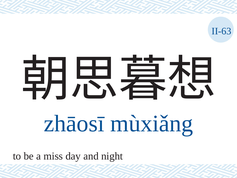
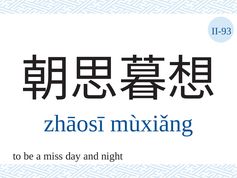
II-63: II-63 -> II-93
